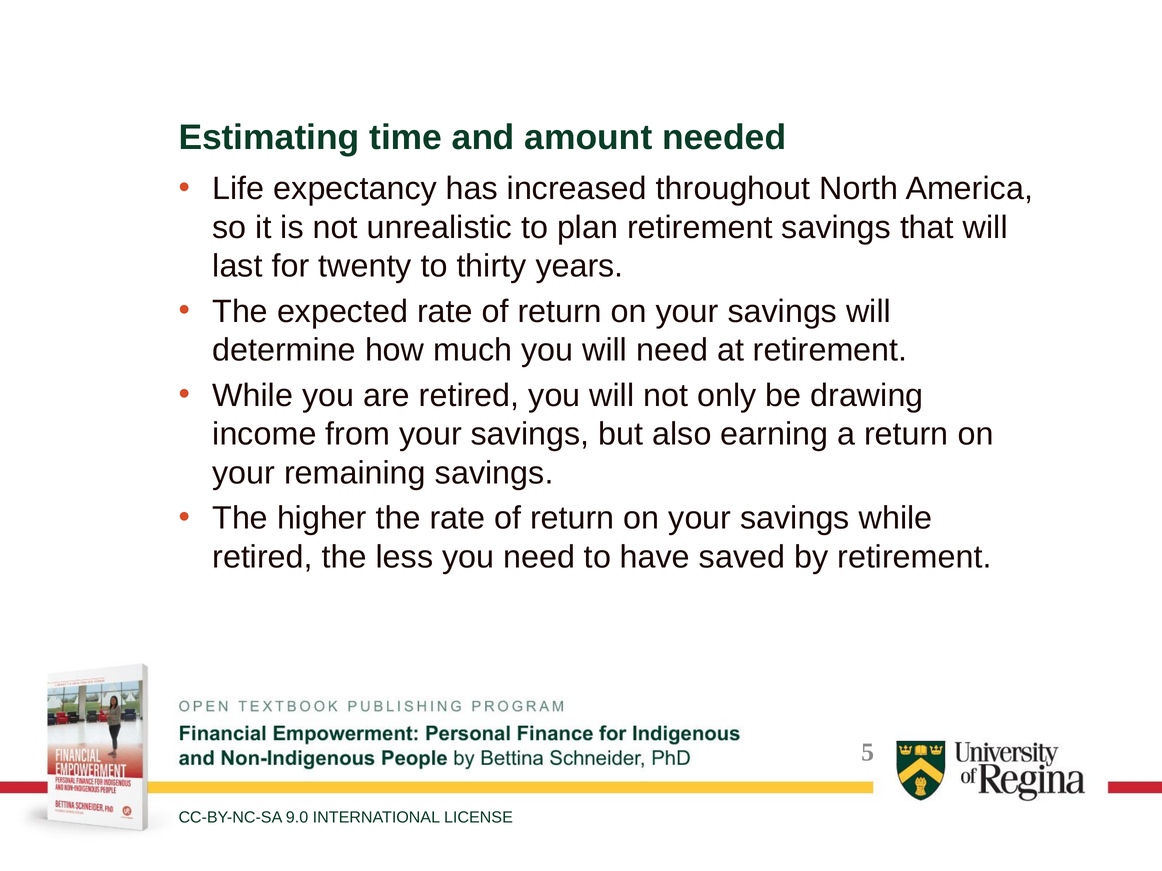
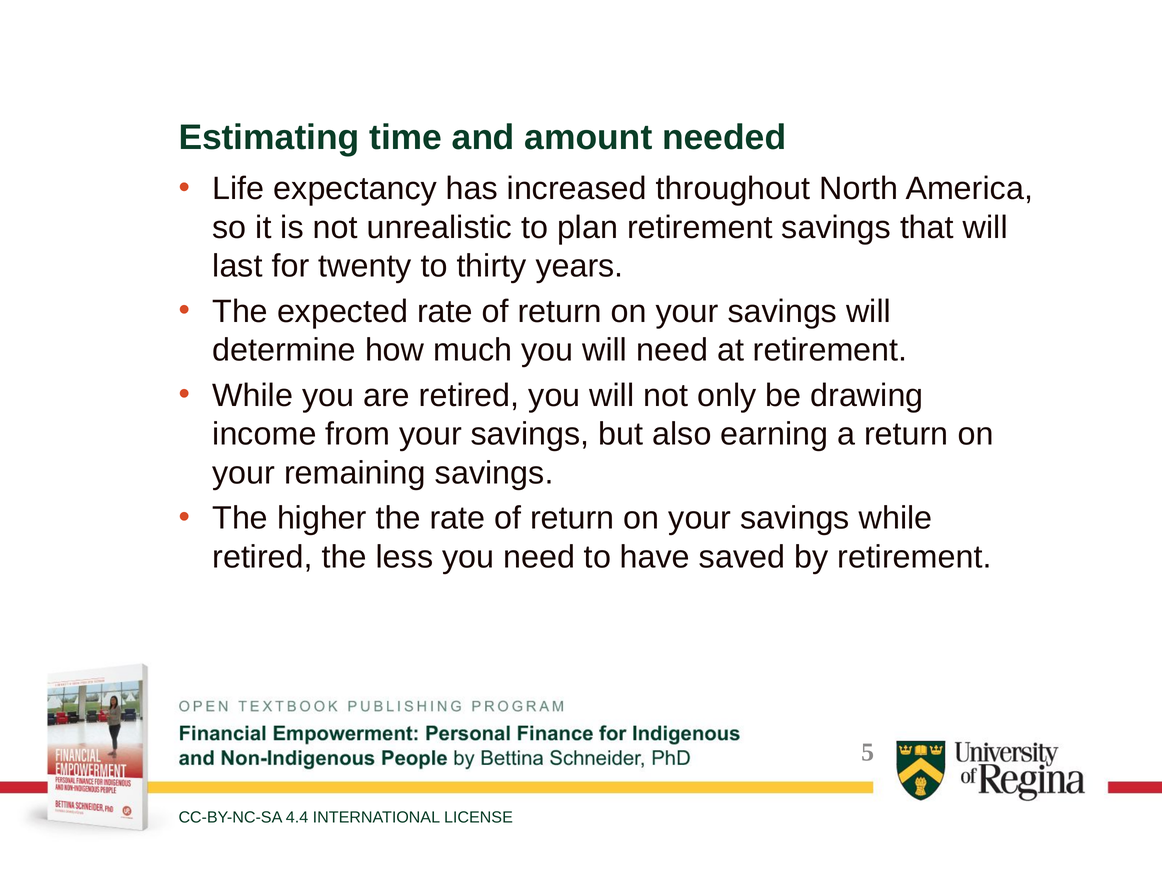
9.0: 9.0 -> 4.4
